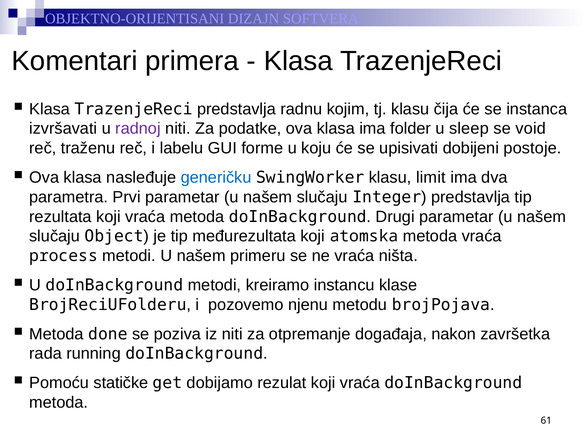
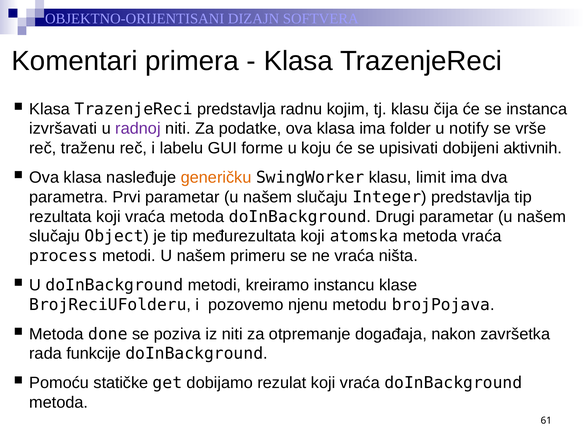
sleep: sleep -> notify
void: void -> vrše
postoje: postoje -> aktivnih
generičku colour: blue -> orange
running: running -> funkcije
